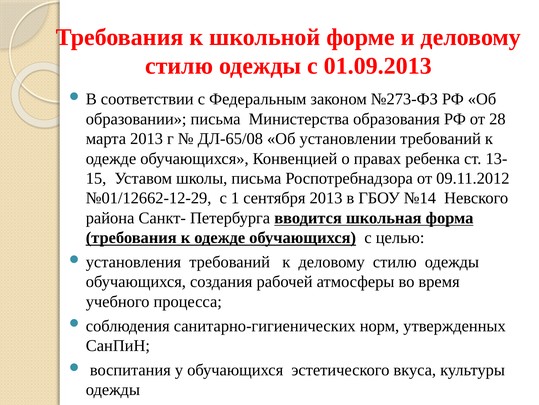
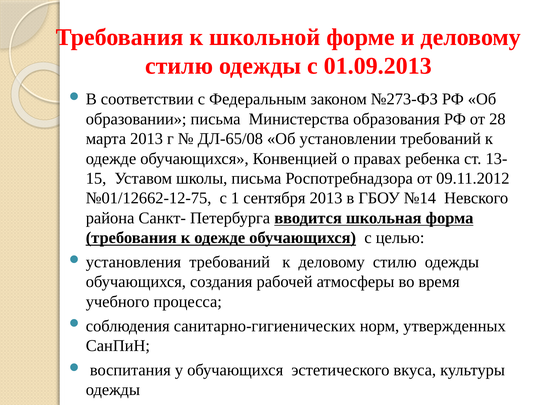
№01/12662-12-29: №01/12662-12-29 -> №01/12662-12-75
